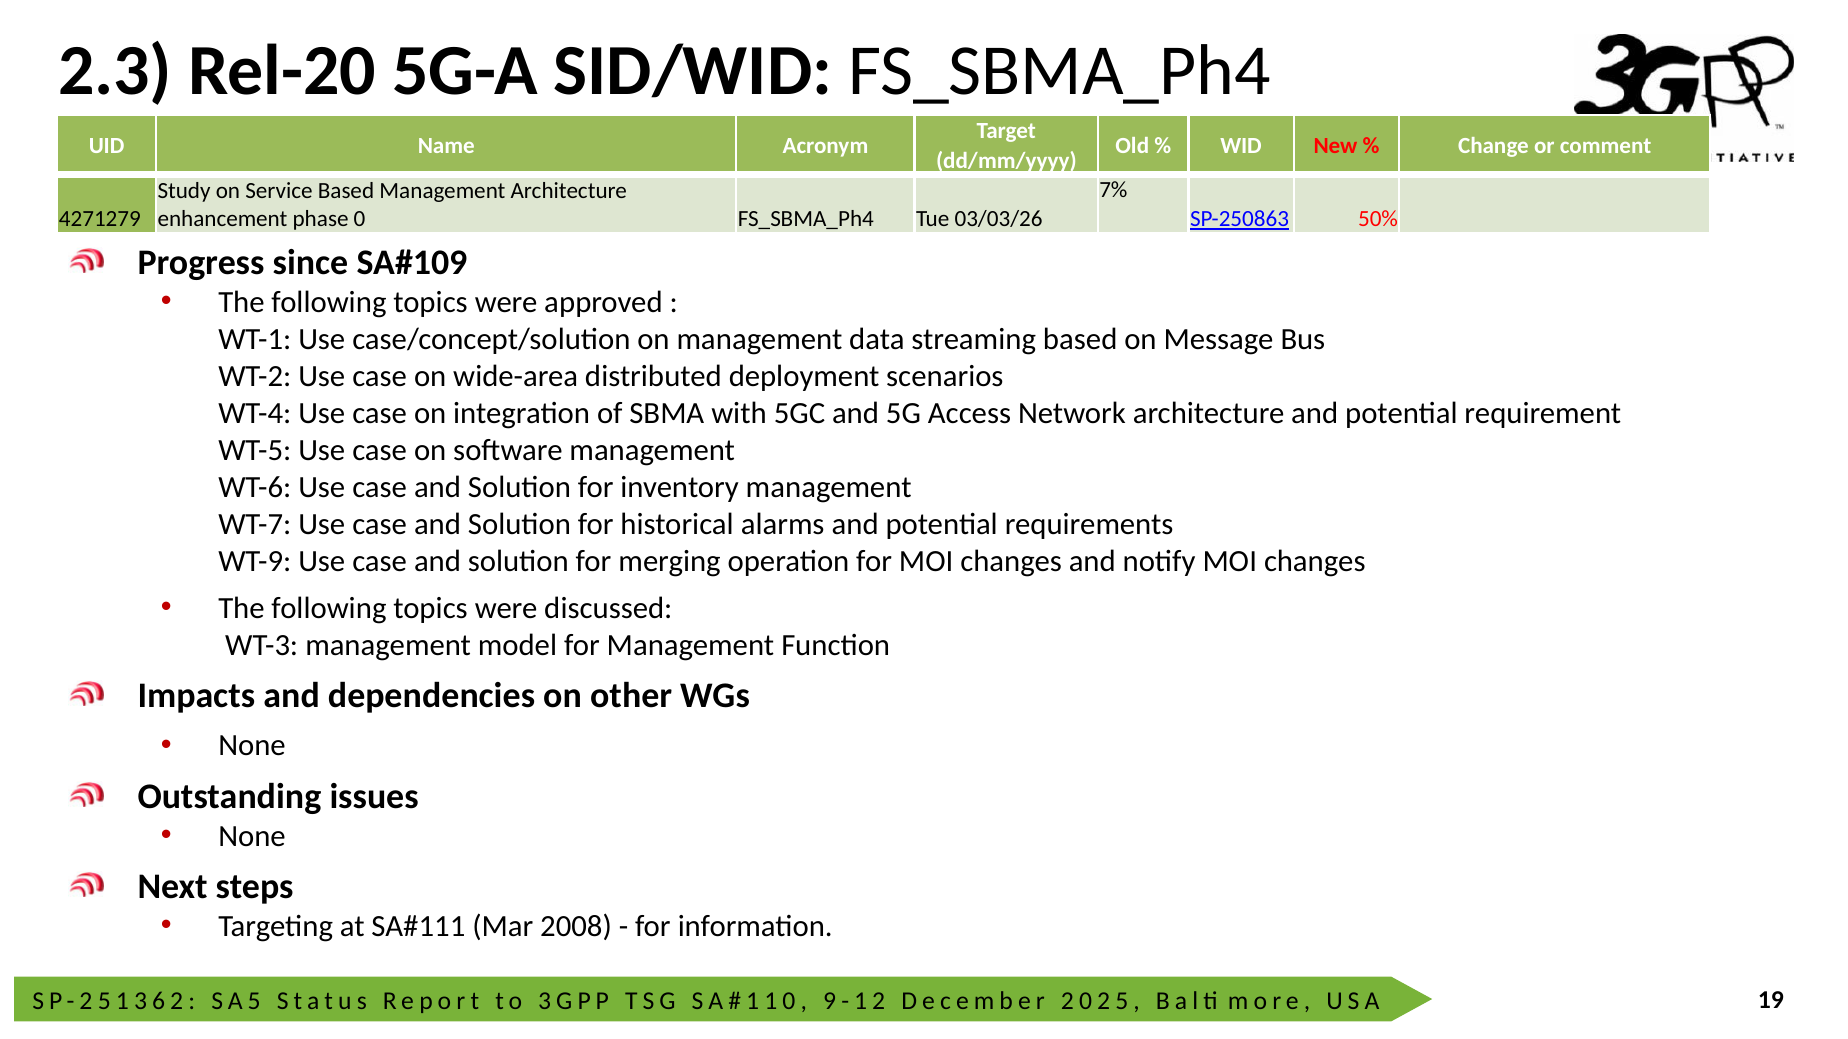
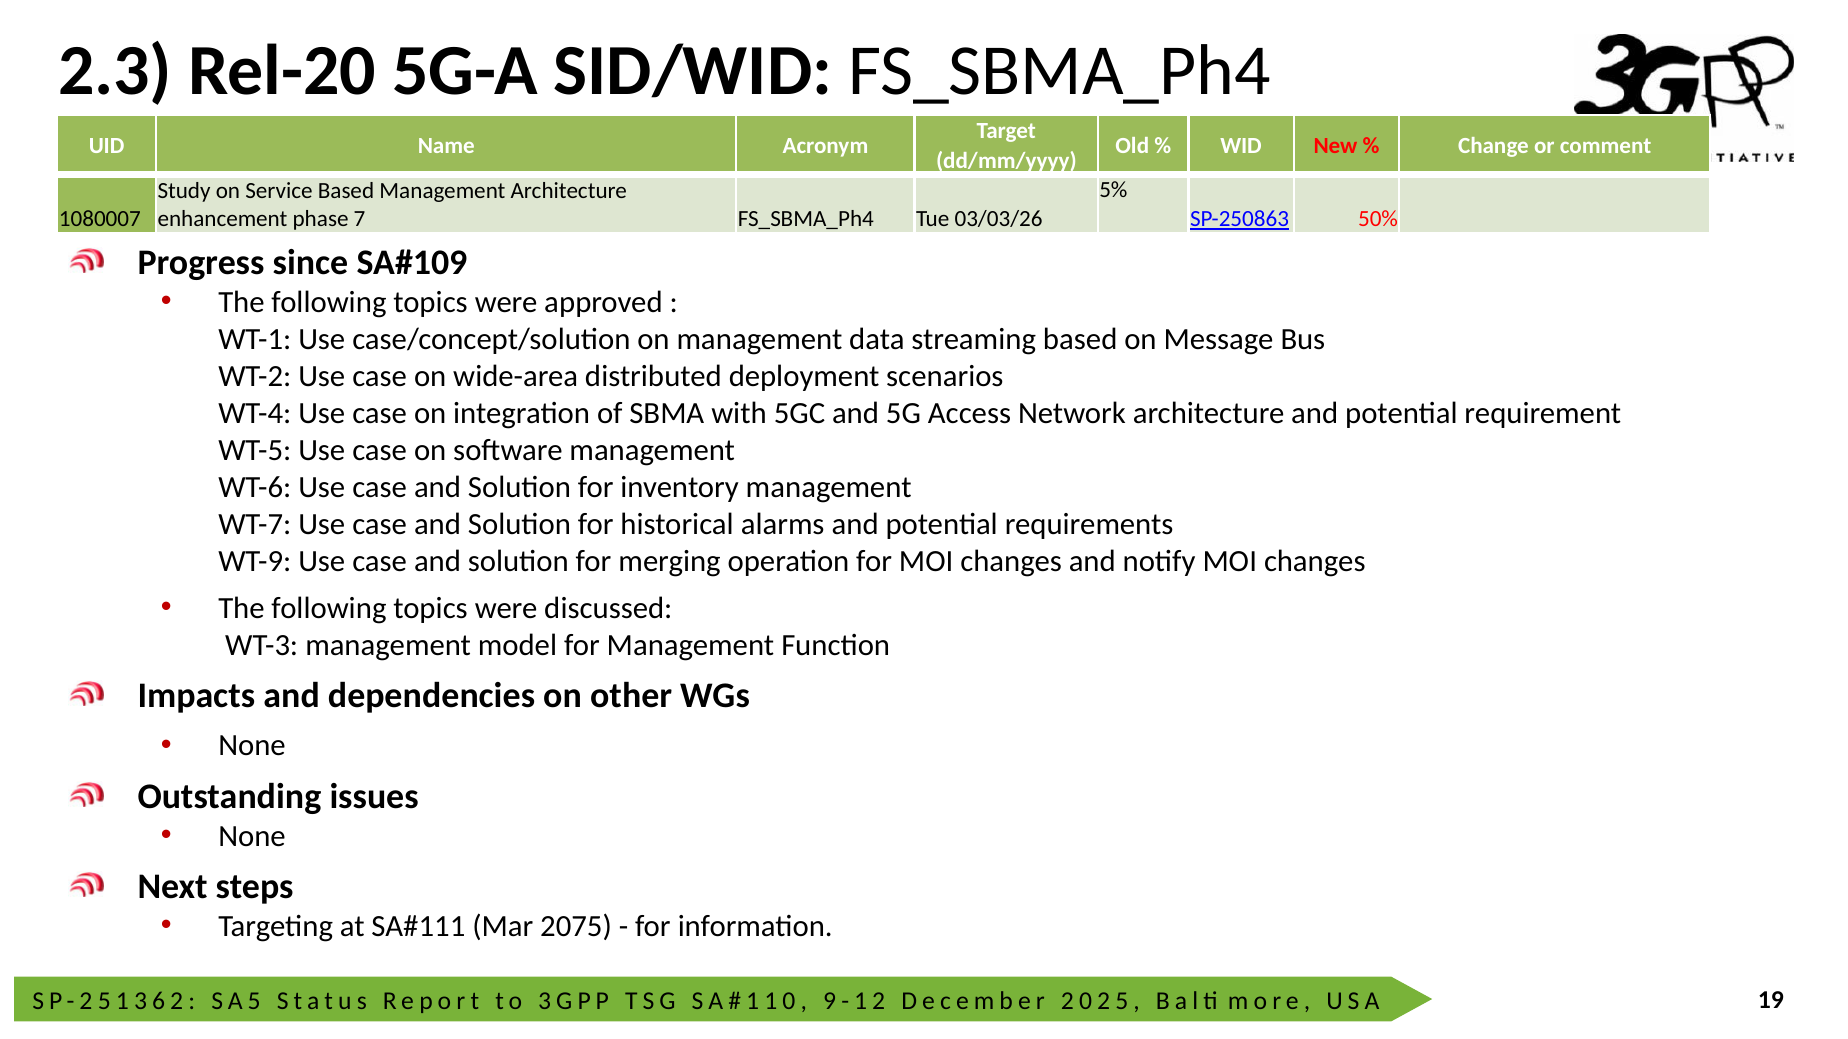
7%: 7% -> 5%
4271279: 4271279 -> 1080007
0: 0 -> 7
2008: 2008 -> 2075
